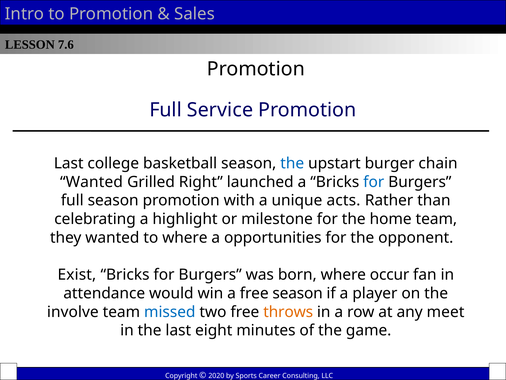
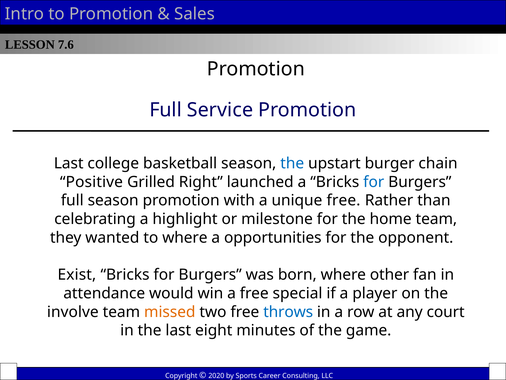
Wanted at (91, 182): Wanted -> Positive
unique acts: acts -> free
occur: occur -> other
free season: season -> special
missed colour: blue -> orange
throws colour: orange -> blue
meet: meet -> court
